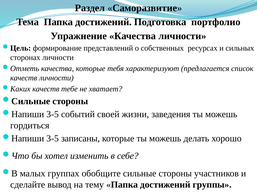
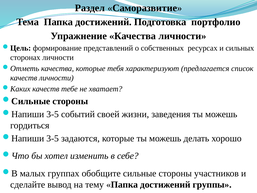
записаны: записаны -> задаются
